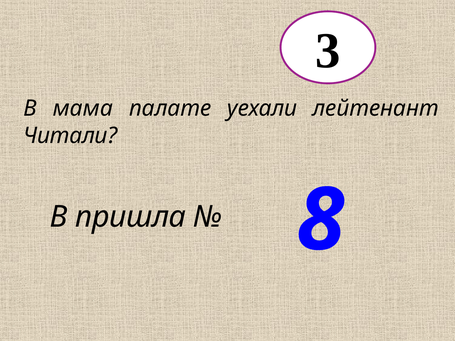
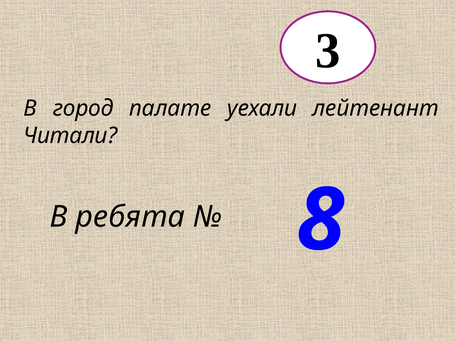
мама: мама -> город
пришла: пришла -> ребята
